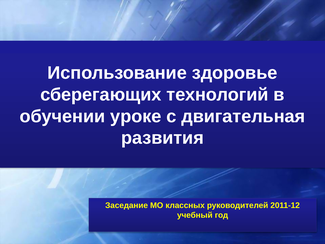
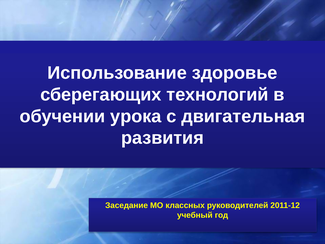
уроке: уроке -> урока
